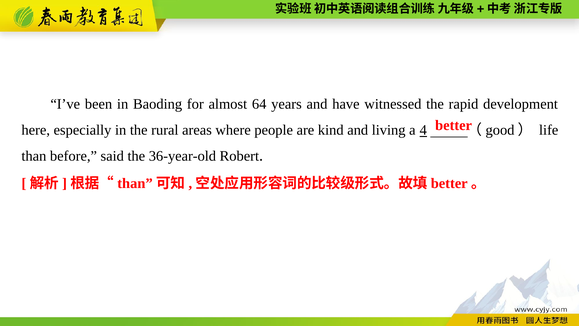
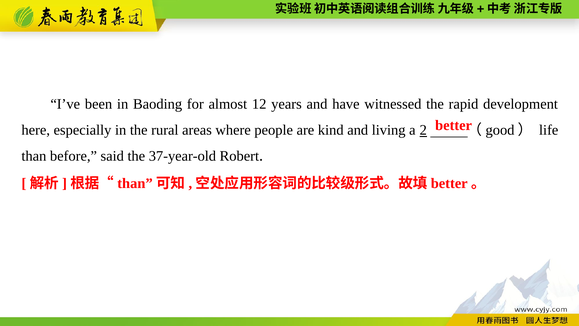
64: 64 -> 12
4: 4 -> 2
36-year-old: 36-year-old -> 37-year-old
